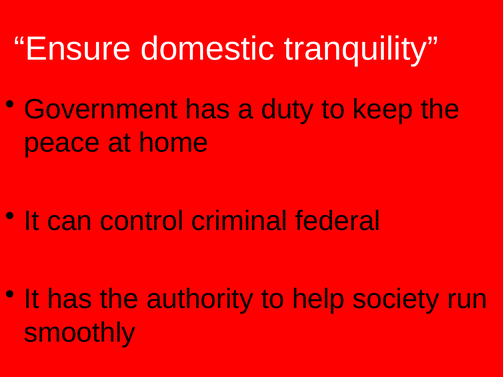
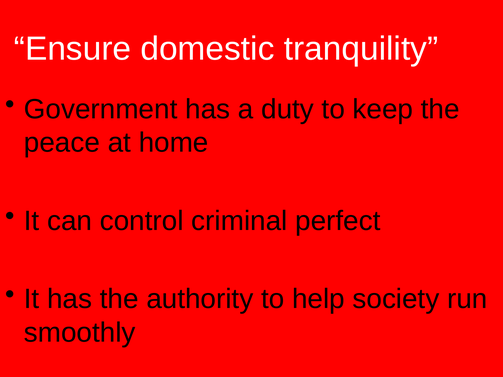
federal: federal -> perfect
